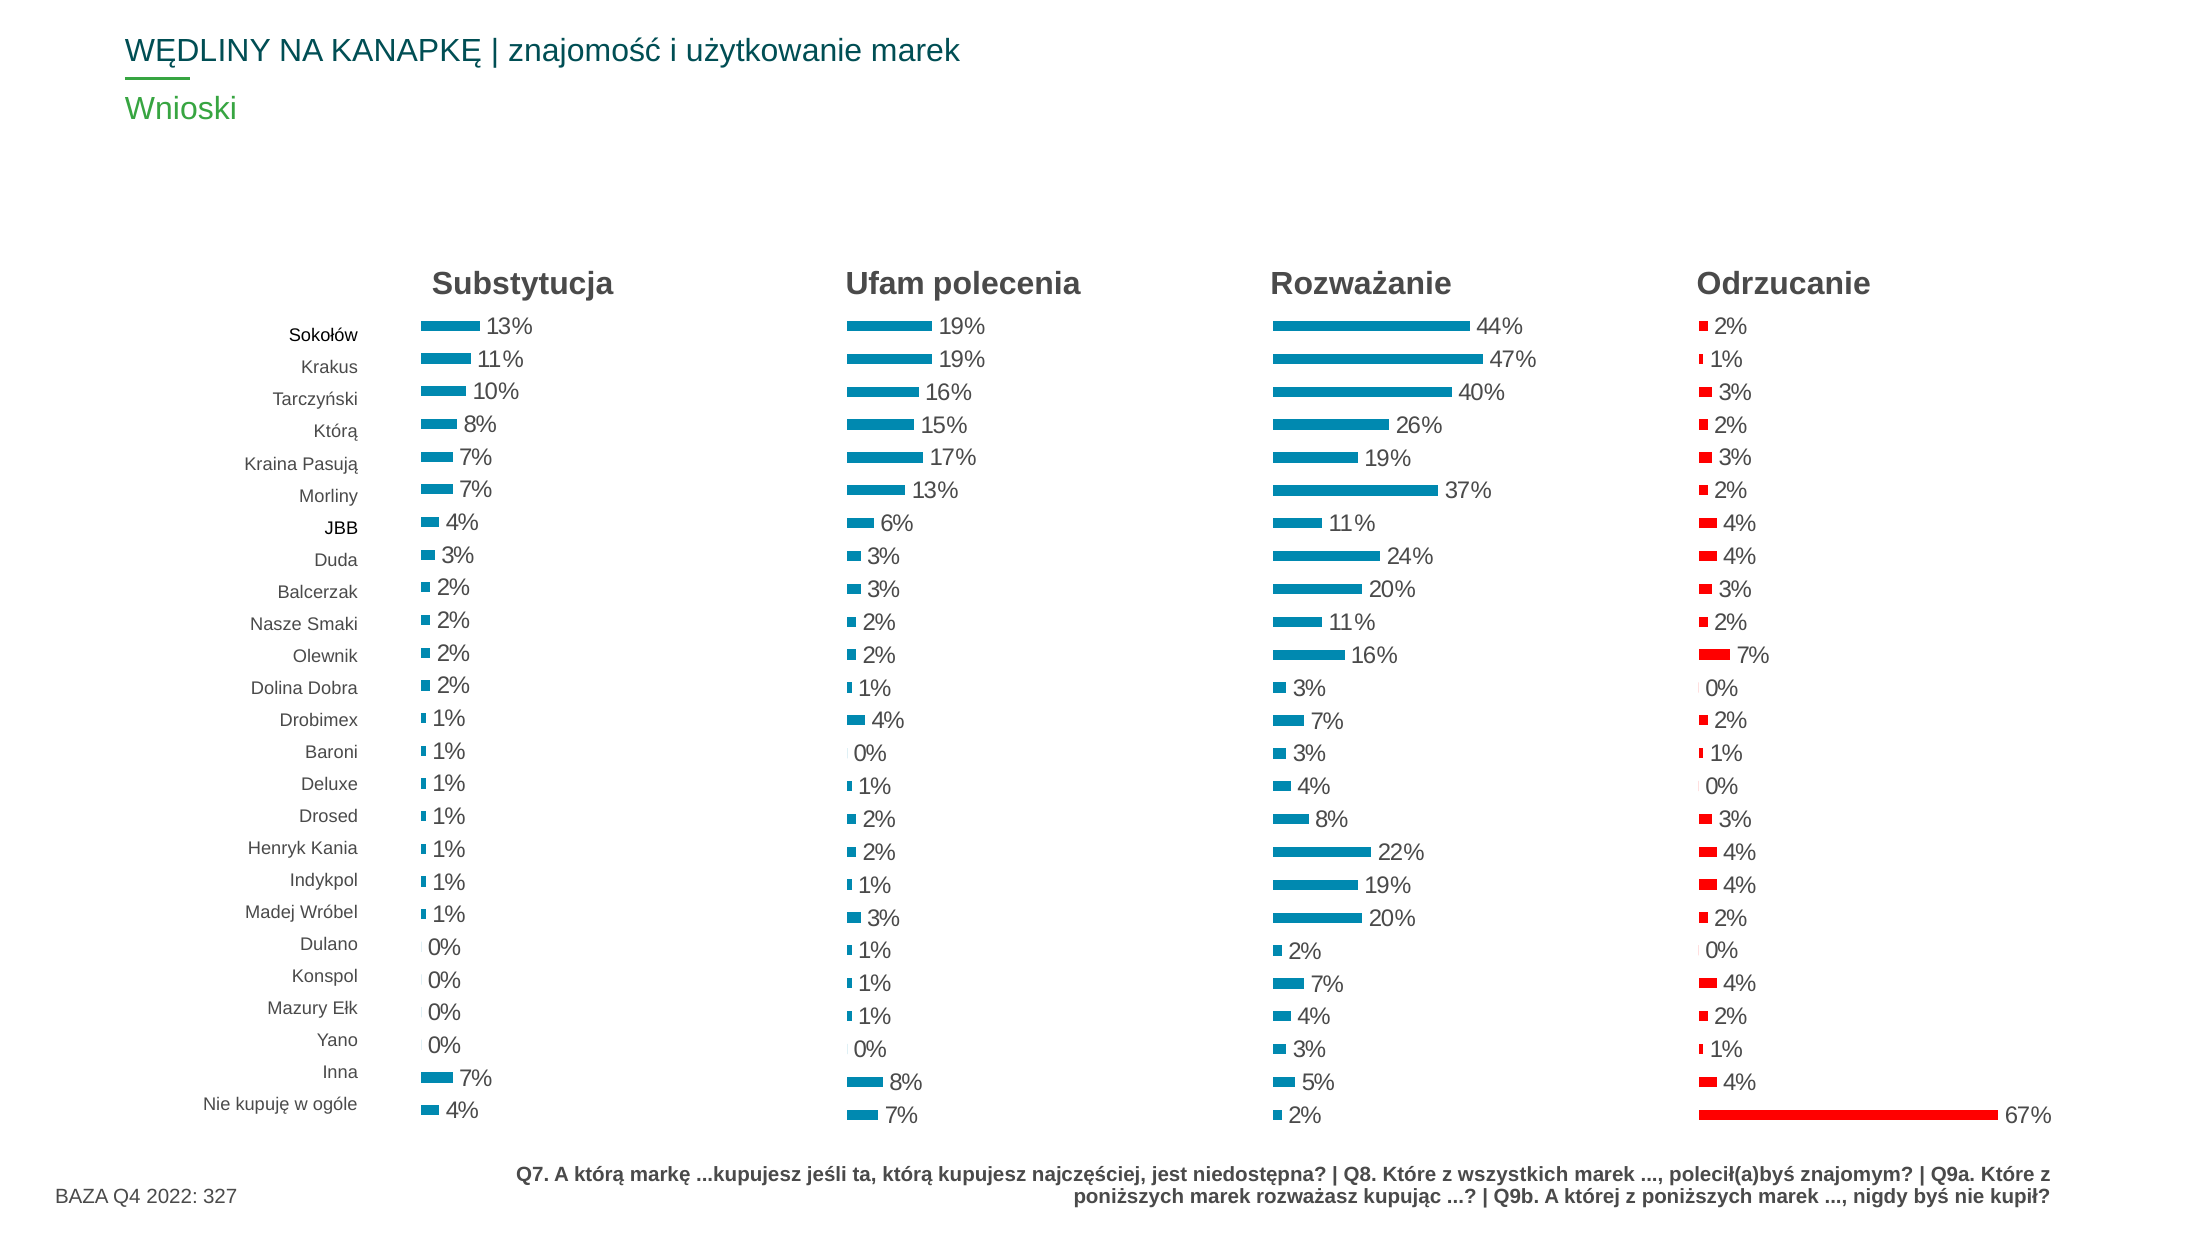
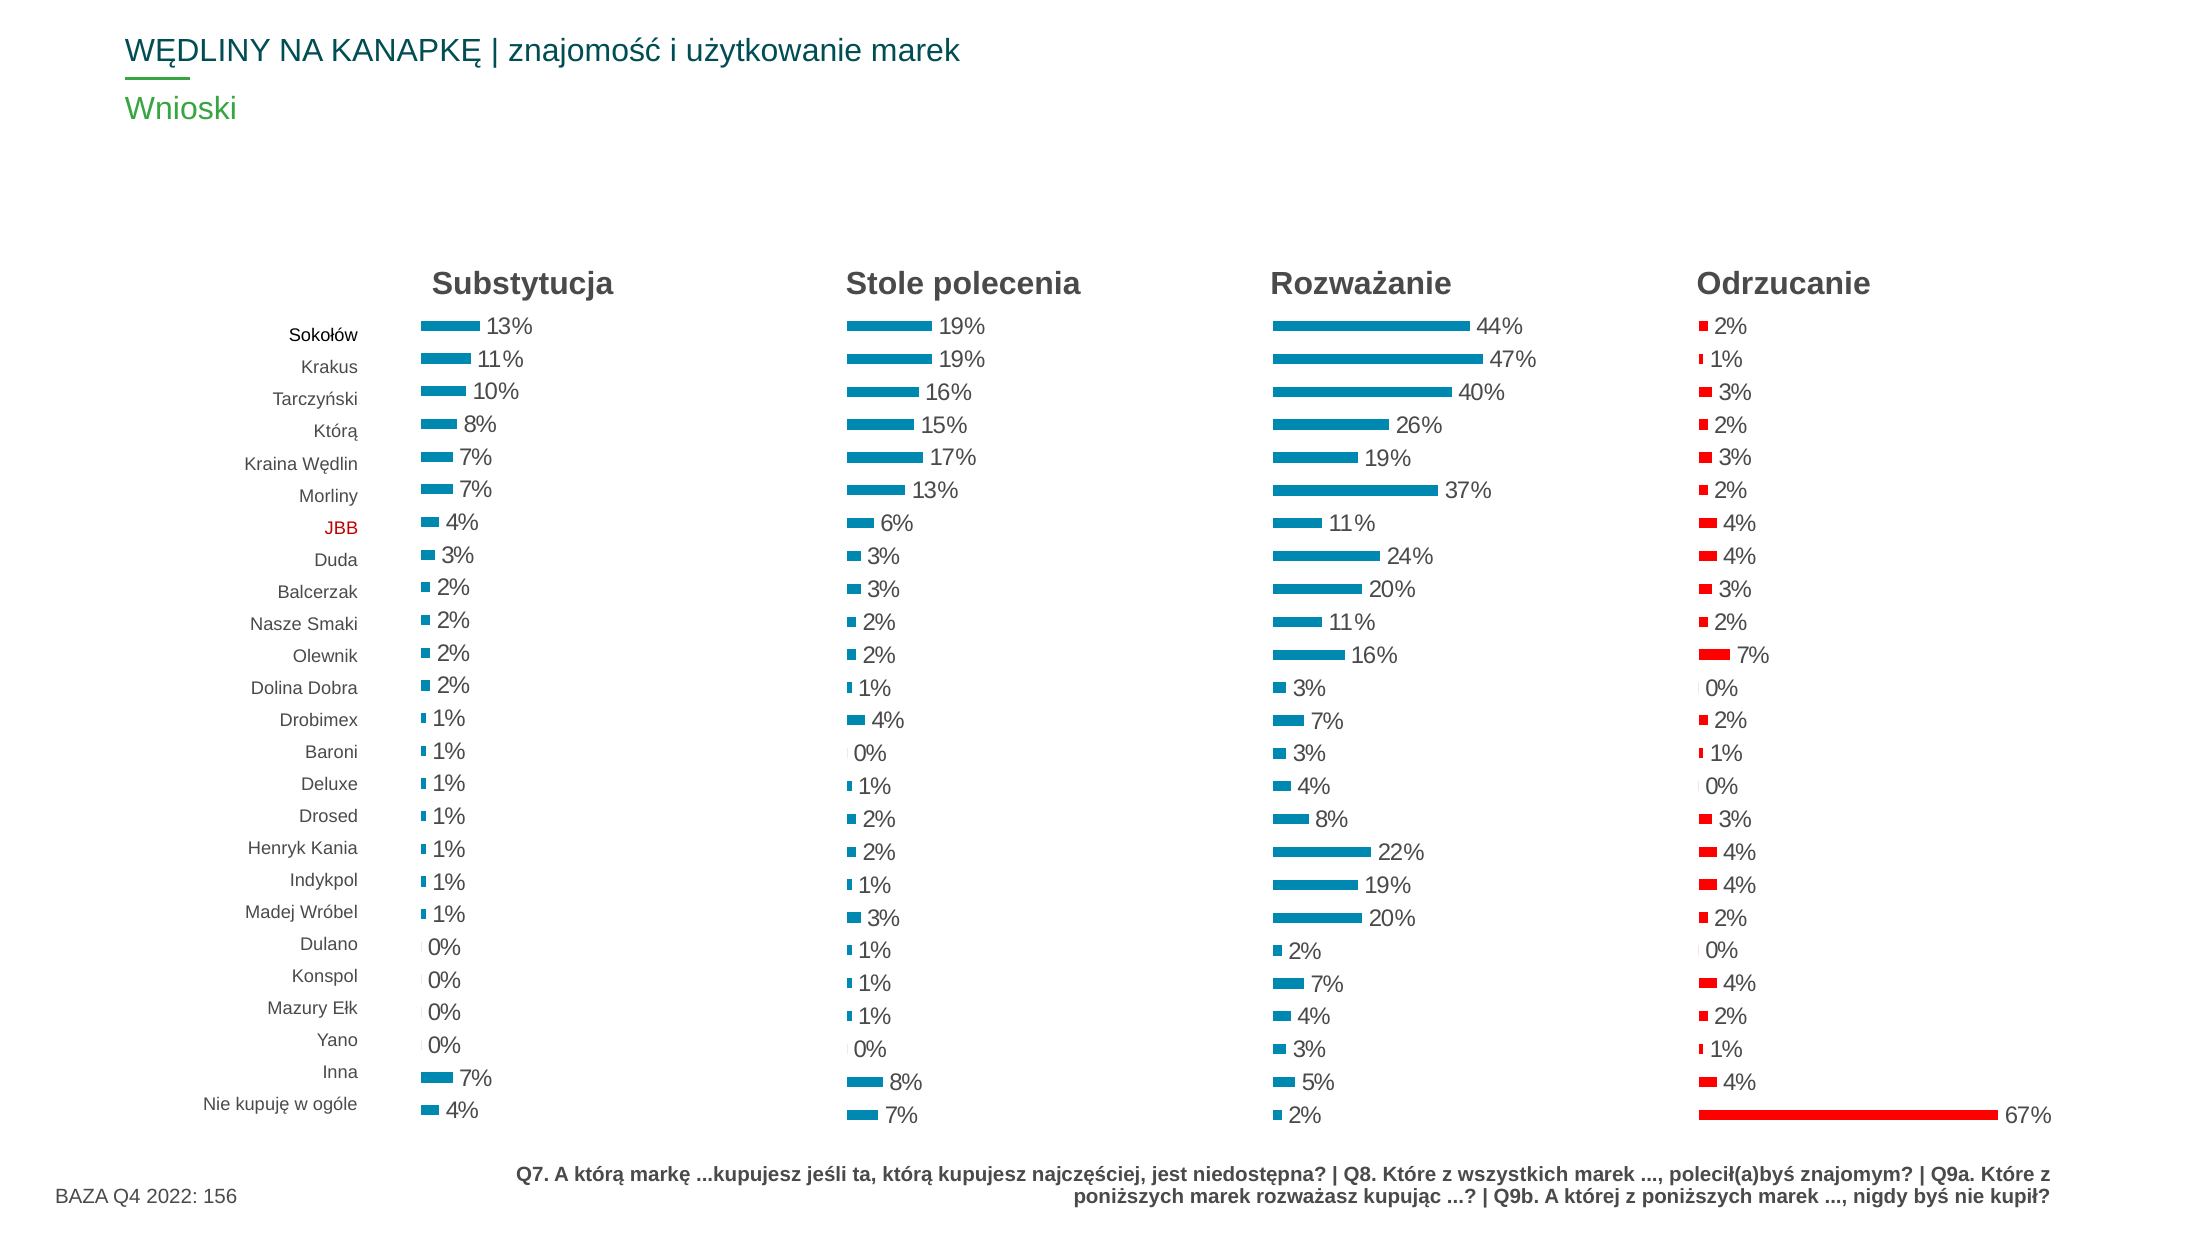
Ufam: Ufam -> Stole
Pasują: Pasują -> Wędlin
JBB colour: black -> red
327: 327 -> 156
